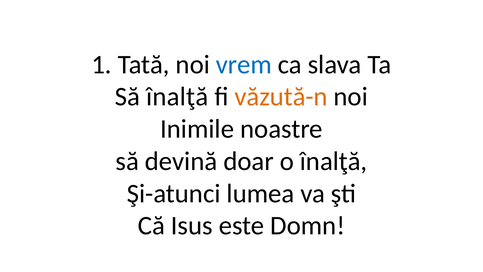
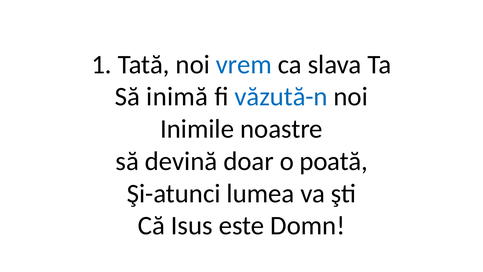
Să înalţă: înalţă -> inimă
văzută-n colour: orange -> blue
o înalţă: înalţă -> poată
